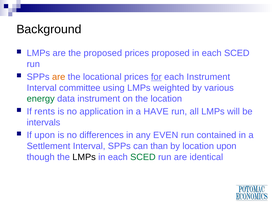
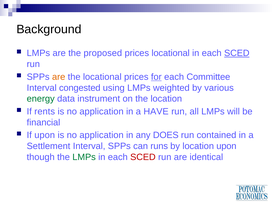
prices proposed: proposed -> locational
SCED at (237, 53) underline: none -> present
each Instrument: Instrument -> Committee
committee: committee -> congested
intervals: intervals -> financial
differences at (102, 135): differences -> application
EVEN: EVEN -> DOES
than: than -> runs
LMPs at (84, 157) colour: black -> green
SCED at (143, 157) colour: green -> red
